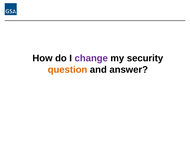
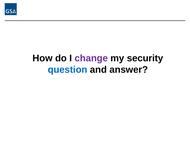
question colour: orange -> blue
